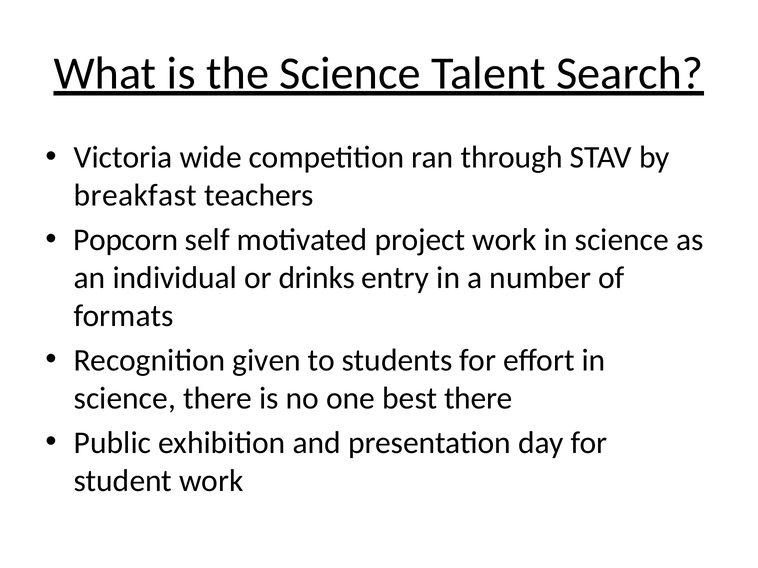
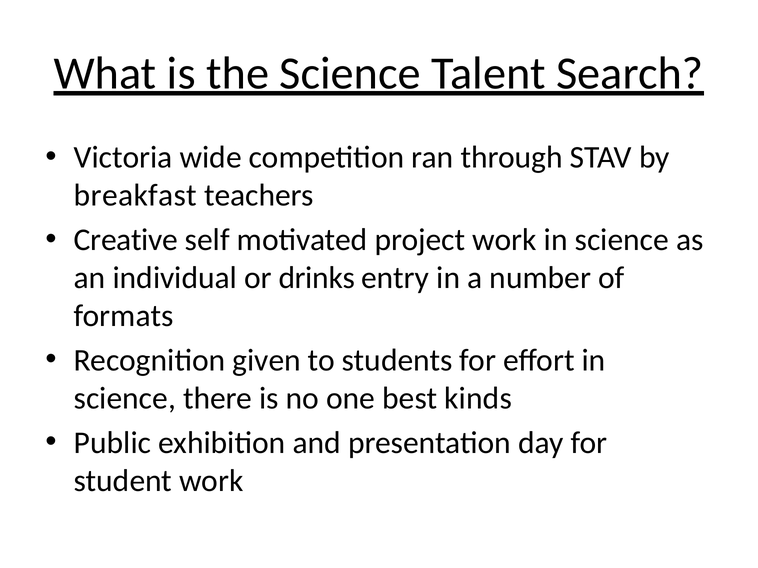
Popcorn: Popcorn -> Creative
best there: there -> kinds
